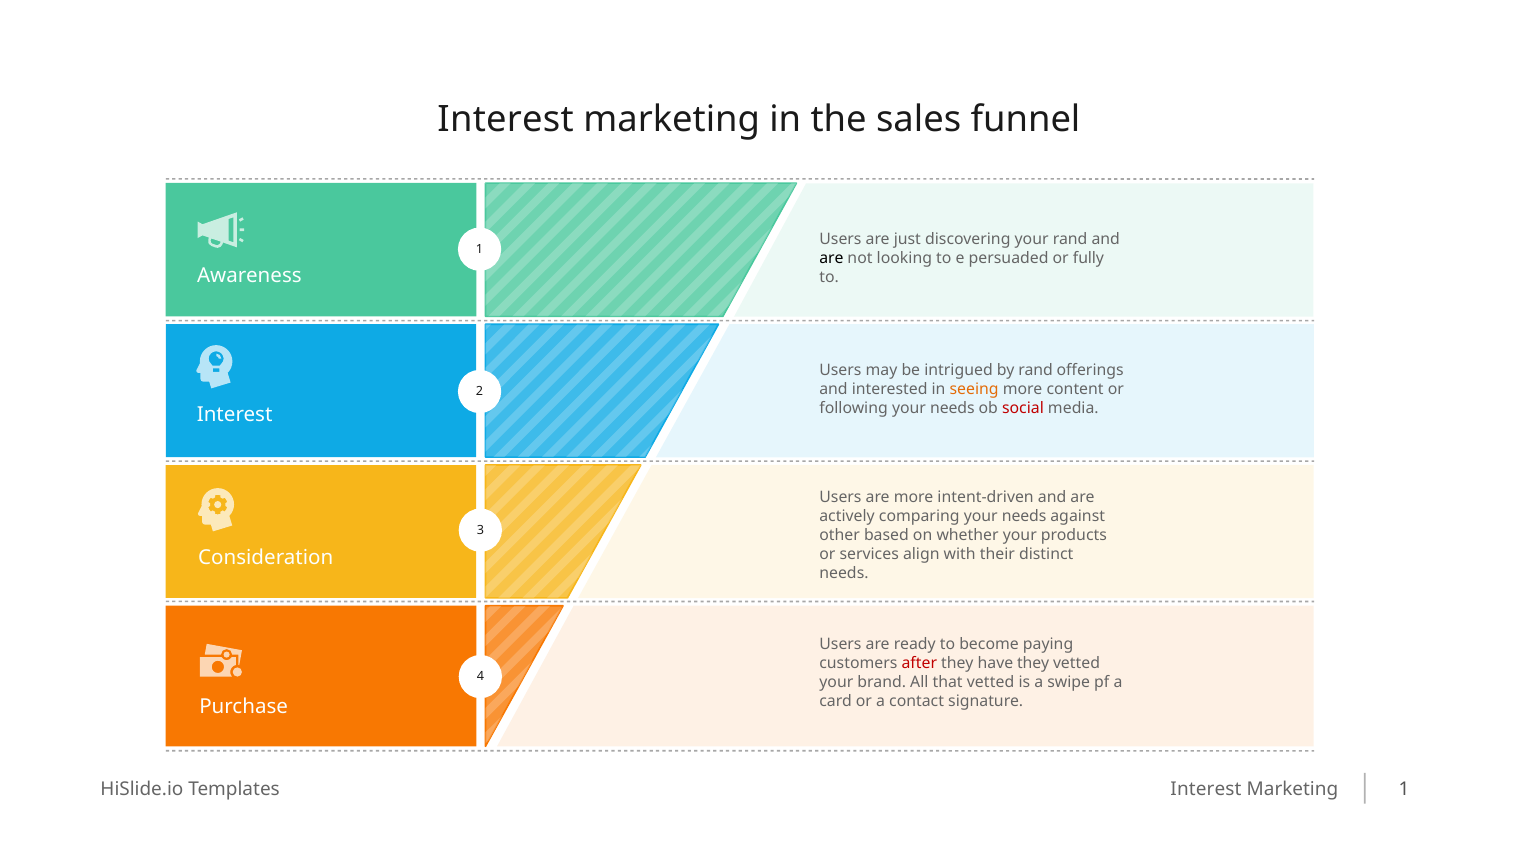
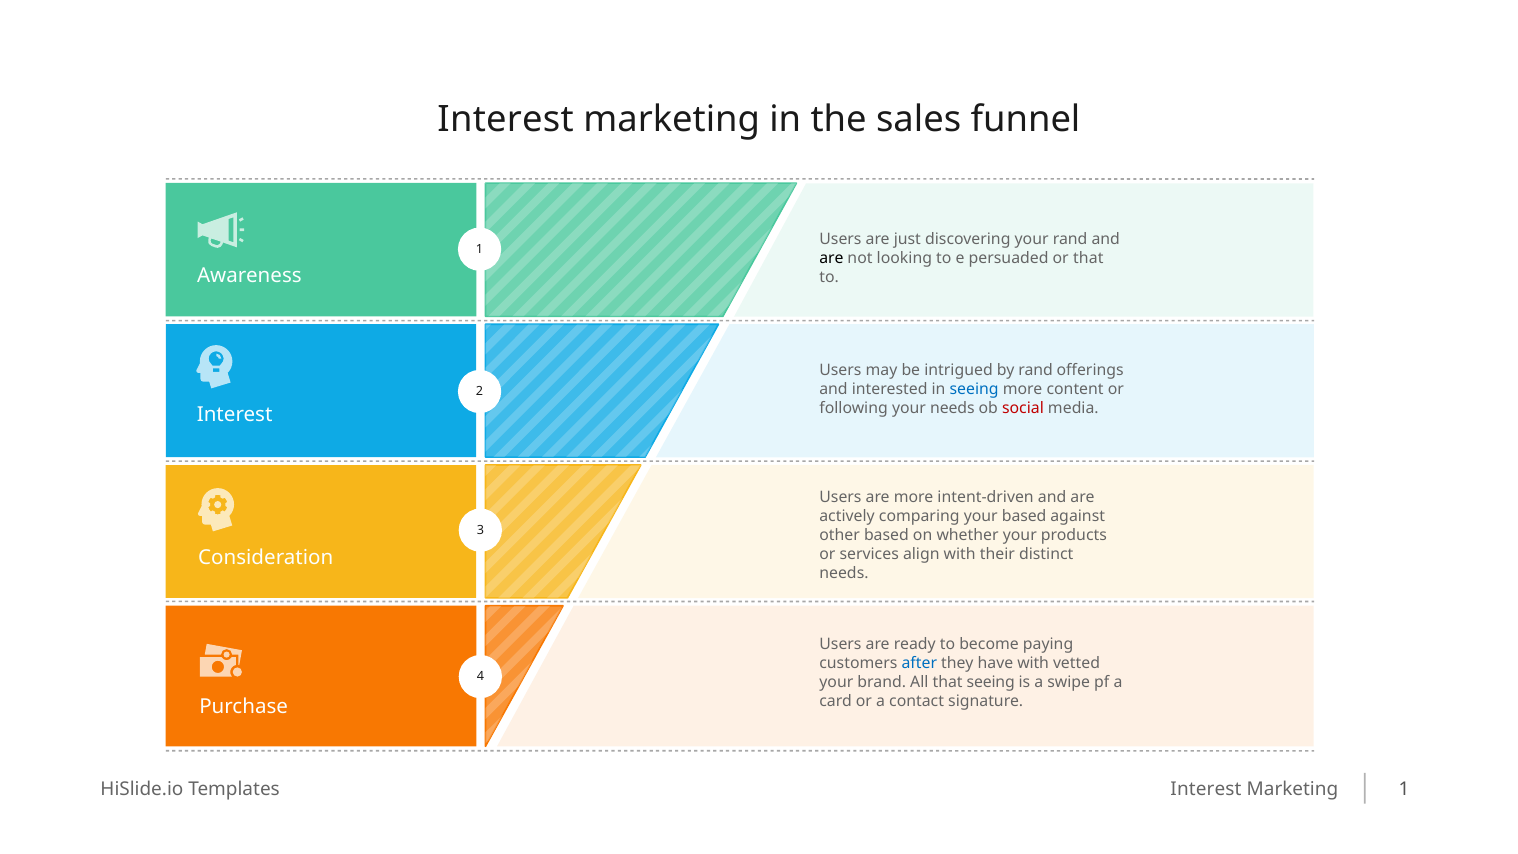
or fully: fully -> that
seeing at (974, 389) colour: orange -> blue
comparing your needs: needs -> based
after colour: red -> blue
have they: they -> with
that vetted: vetted -> seeing
